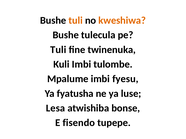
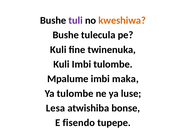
tuli at (76, 20) colour: orange -> purple
Tuli at (58, 50): Tuli -> Kuli
fyesu: fyesu -> maka
Ya fyatusha: fyatusha -> tulombe
